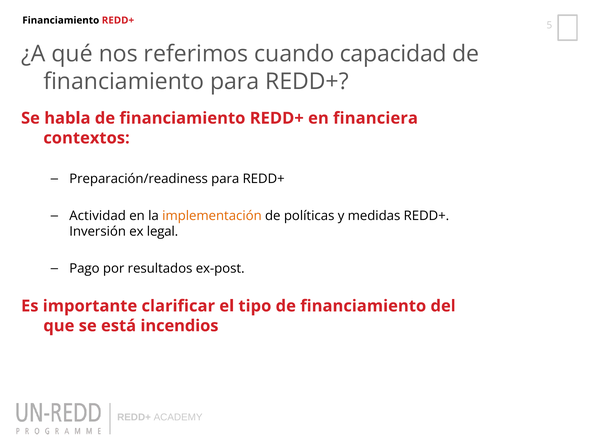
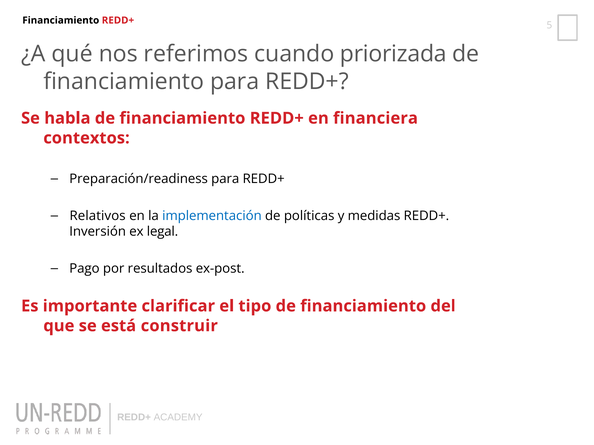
capacidad: capacidad -> priorizada
Actividad: Actividad -> Relativos
implementación colour: orange -> blue
incendios: incendios -> construir
